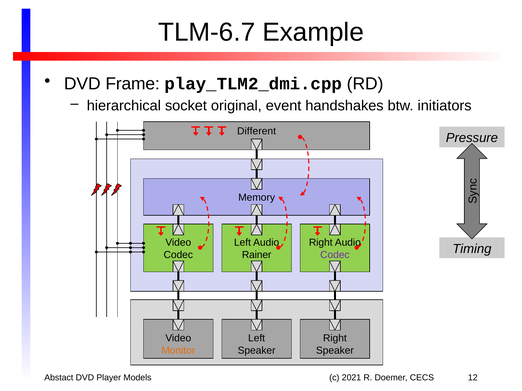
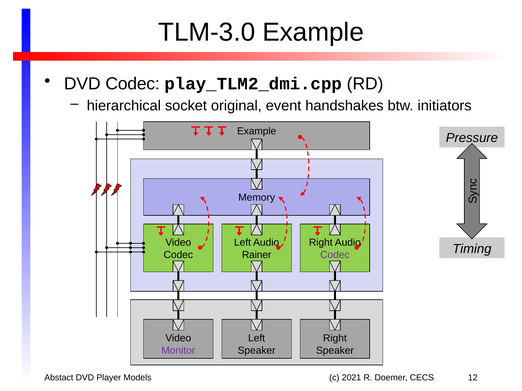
TLM-6.7: TLM-6.7 -> TLM-3.0
DVD Frame: Frame -> Codec
Different at (257, 131): Different -> Example
Monitor colour: orange -> purple
